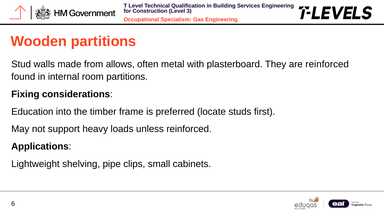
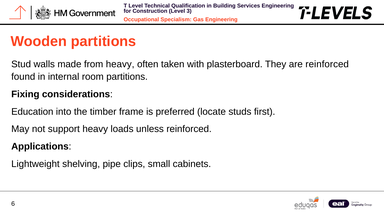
from allows: allows -> heavy
metal: metal -> taken
